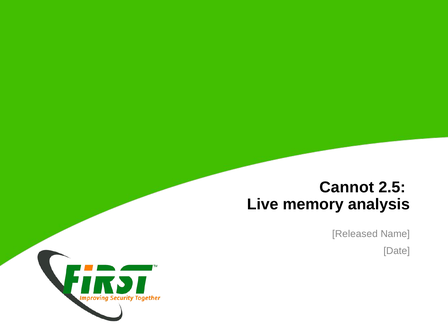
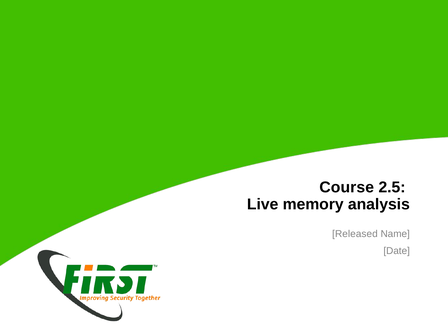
Cannot: Cannot -> Course
